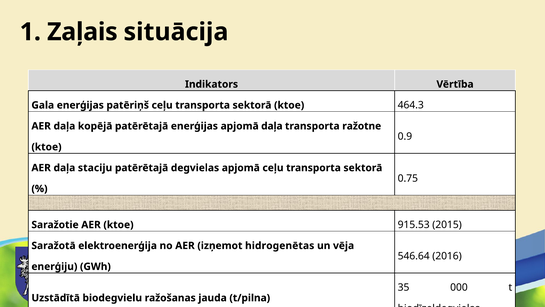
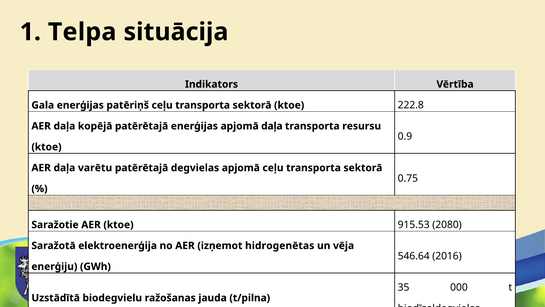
Zaļais: Zaļais -> Telpa
464.3: 464.3 -> 222.8
ražotne: ražotne -> resursu
staciju: staciju -> varētu
2015: 2015 -> 2080
